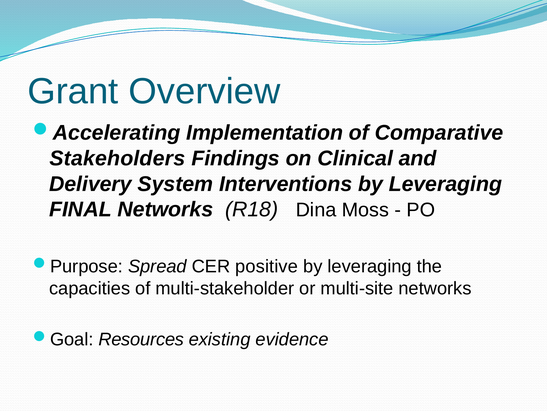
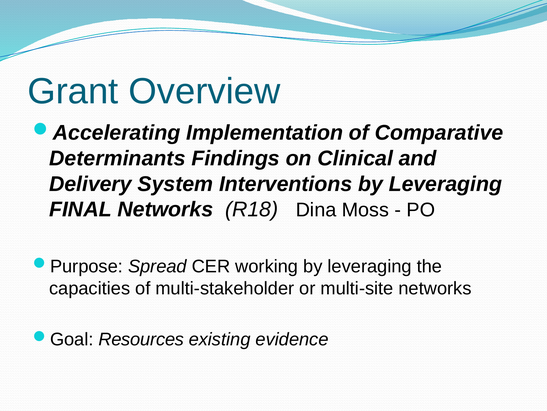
Stakeholders: Stakeholders -> Determinants
positive: positive -> working
